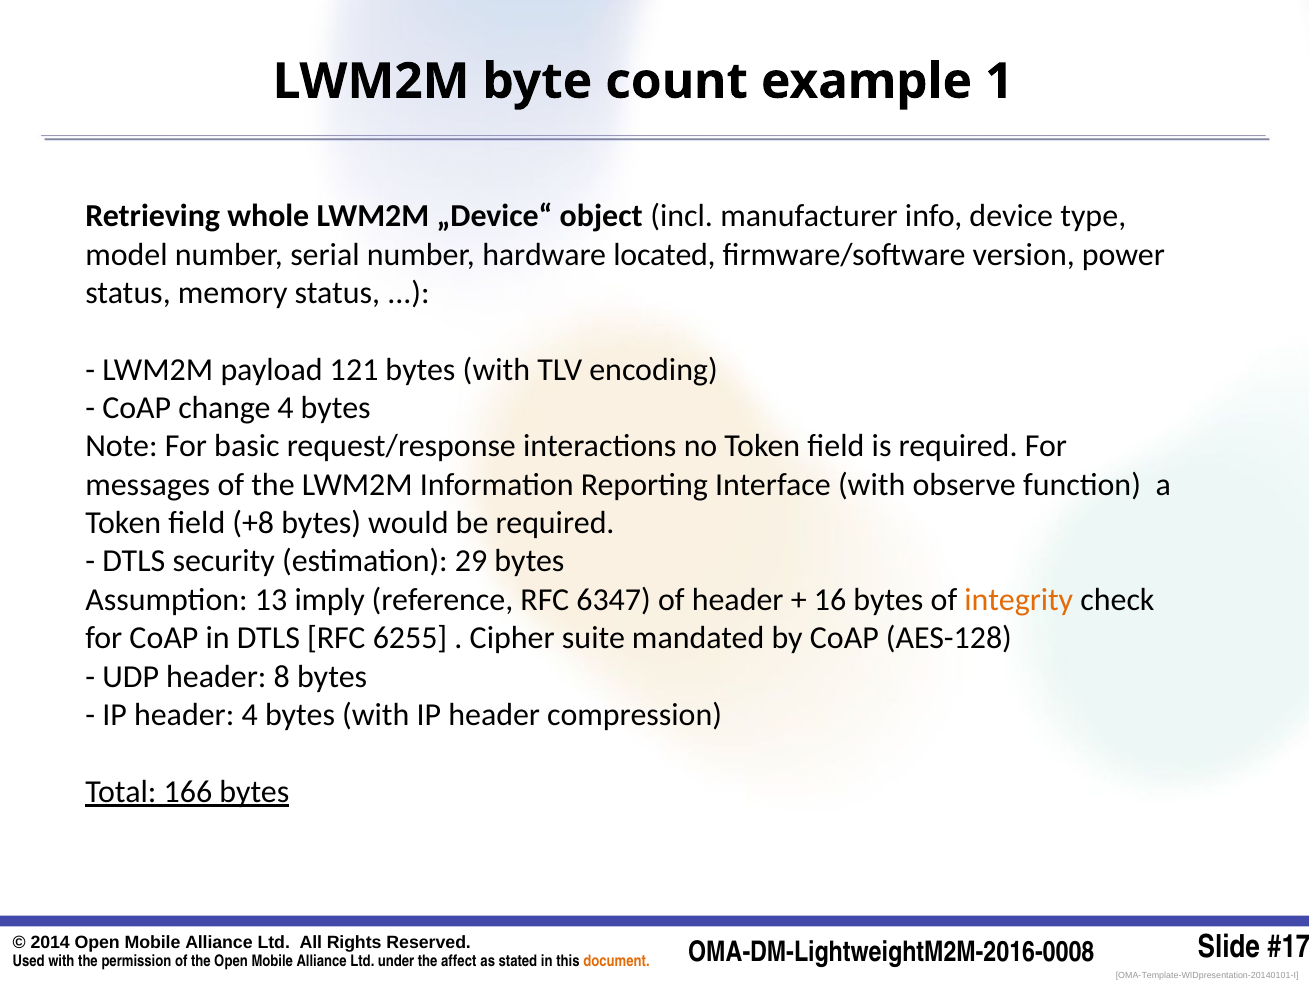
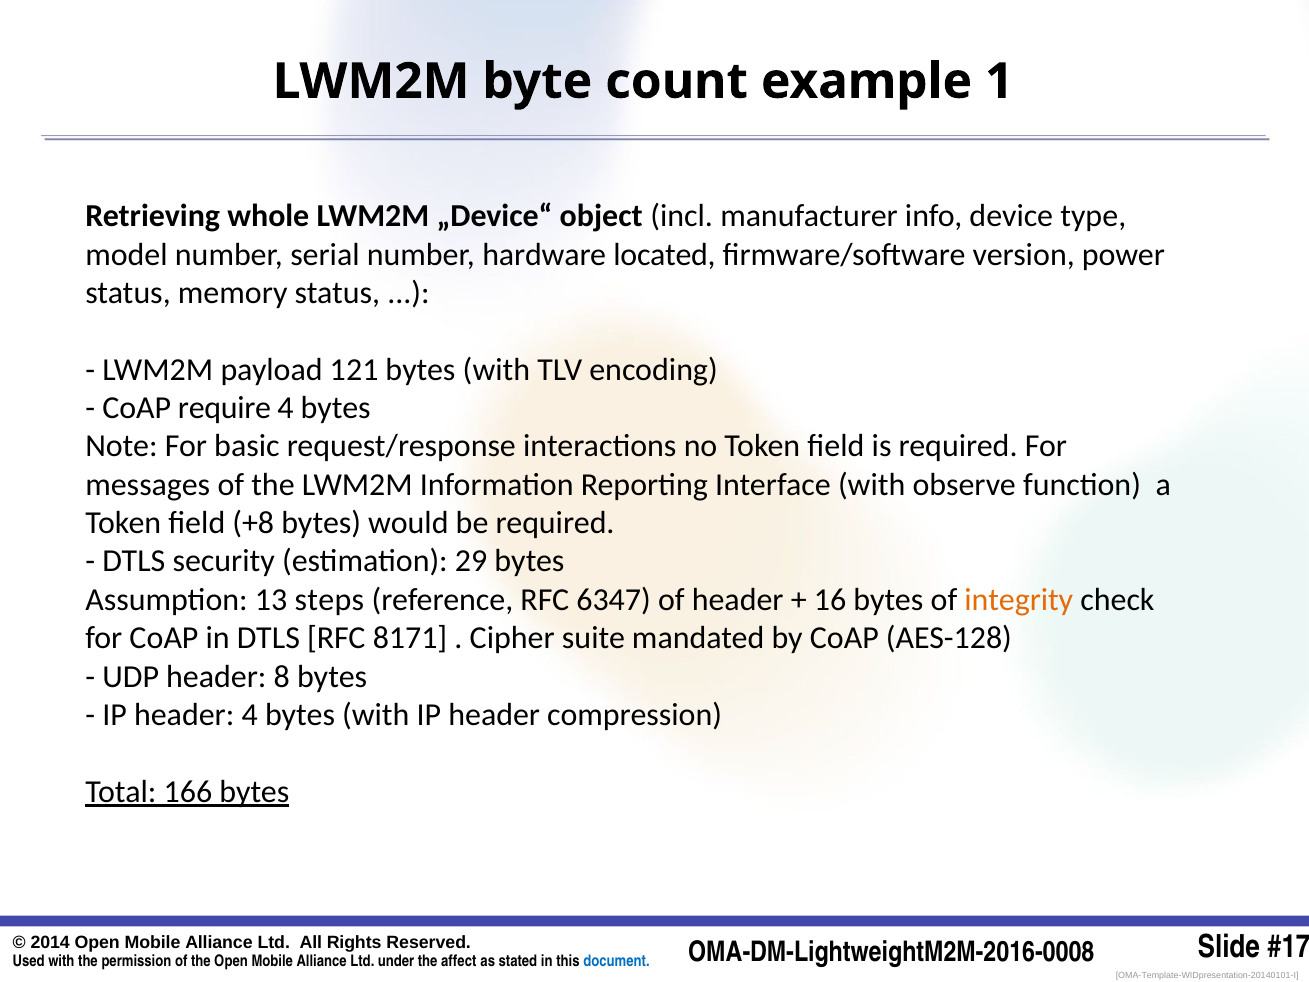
change: change -> require
imply: imply -> steps
6255: 6255 -> 8171
document colour: orange -> blue
